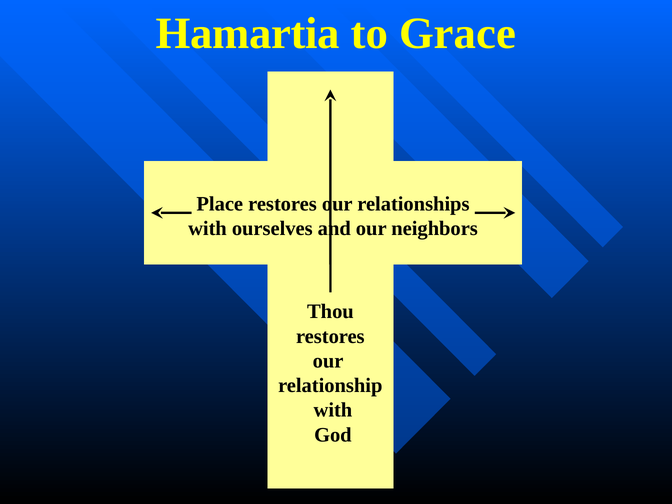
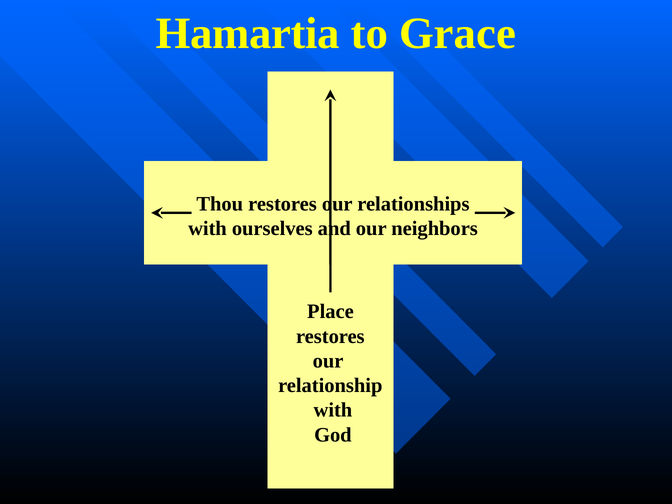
Place: Place -> Thou
Thou: Thou -> Place
